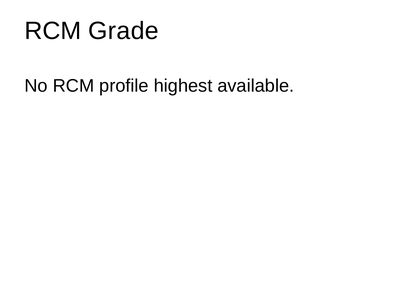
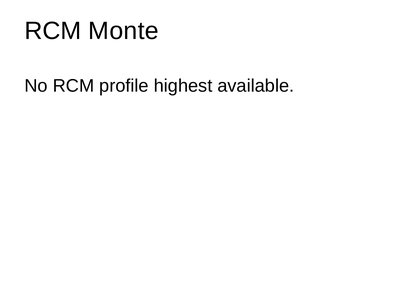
Grade: Grade -> Monte
